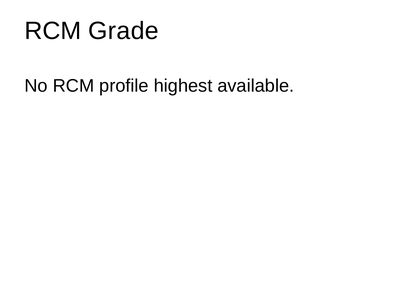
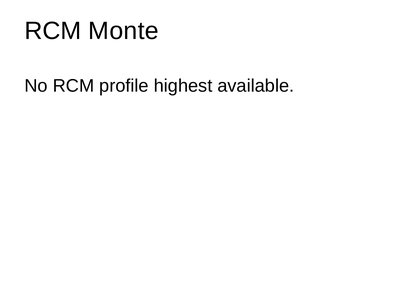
Grade: Grade -> Monte
